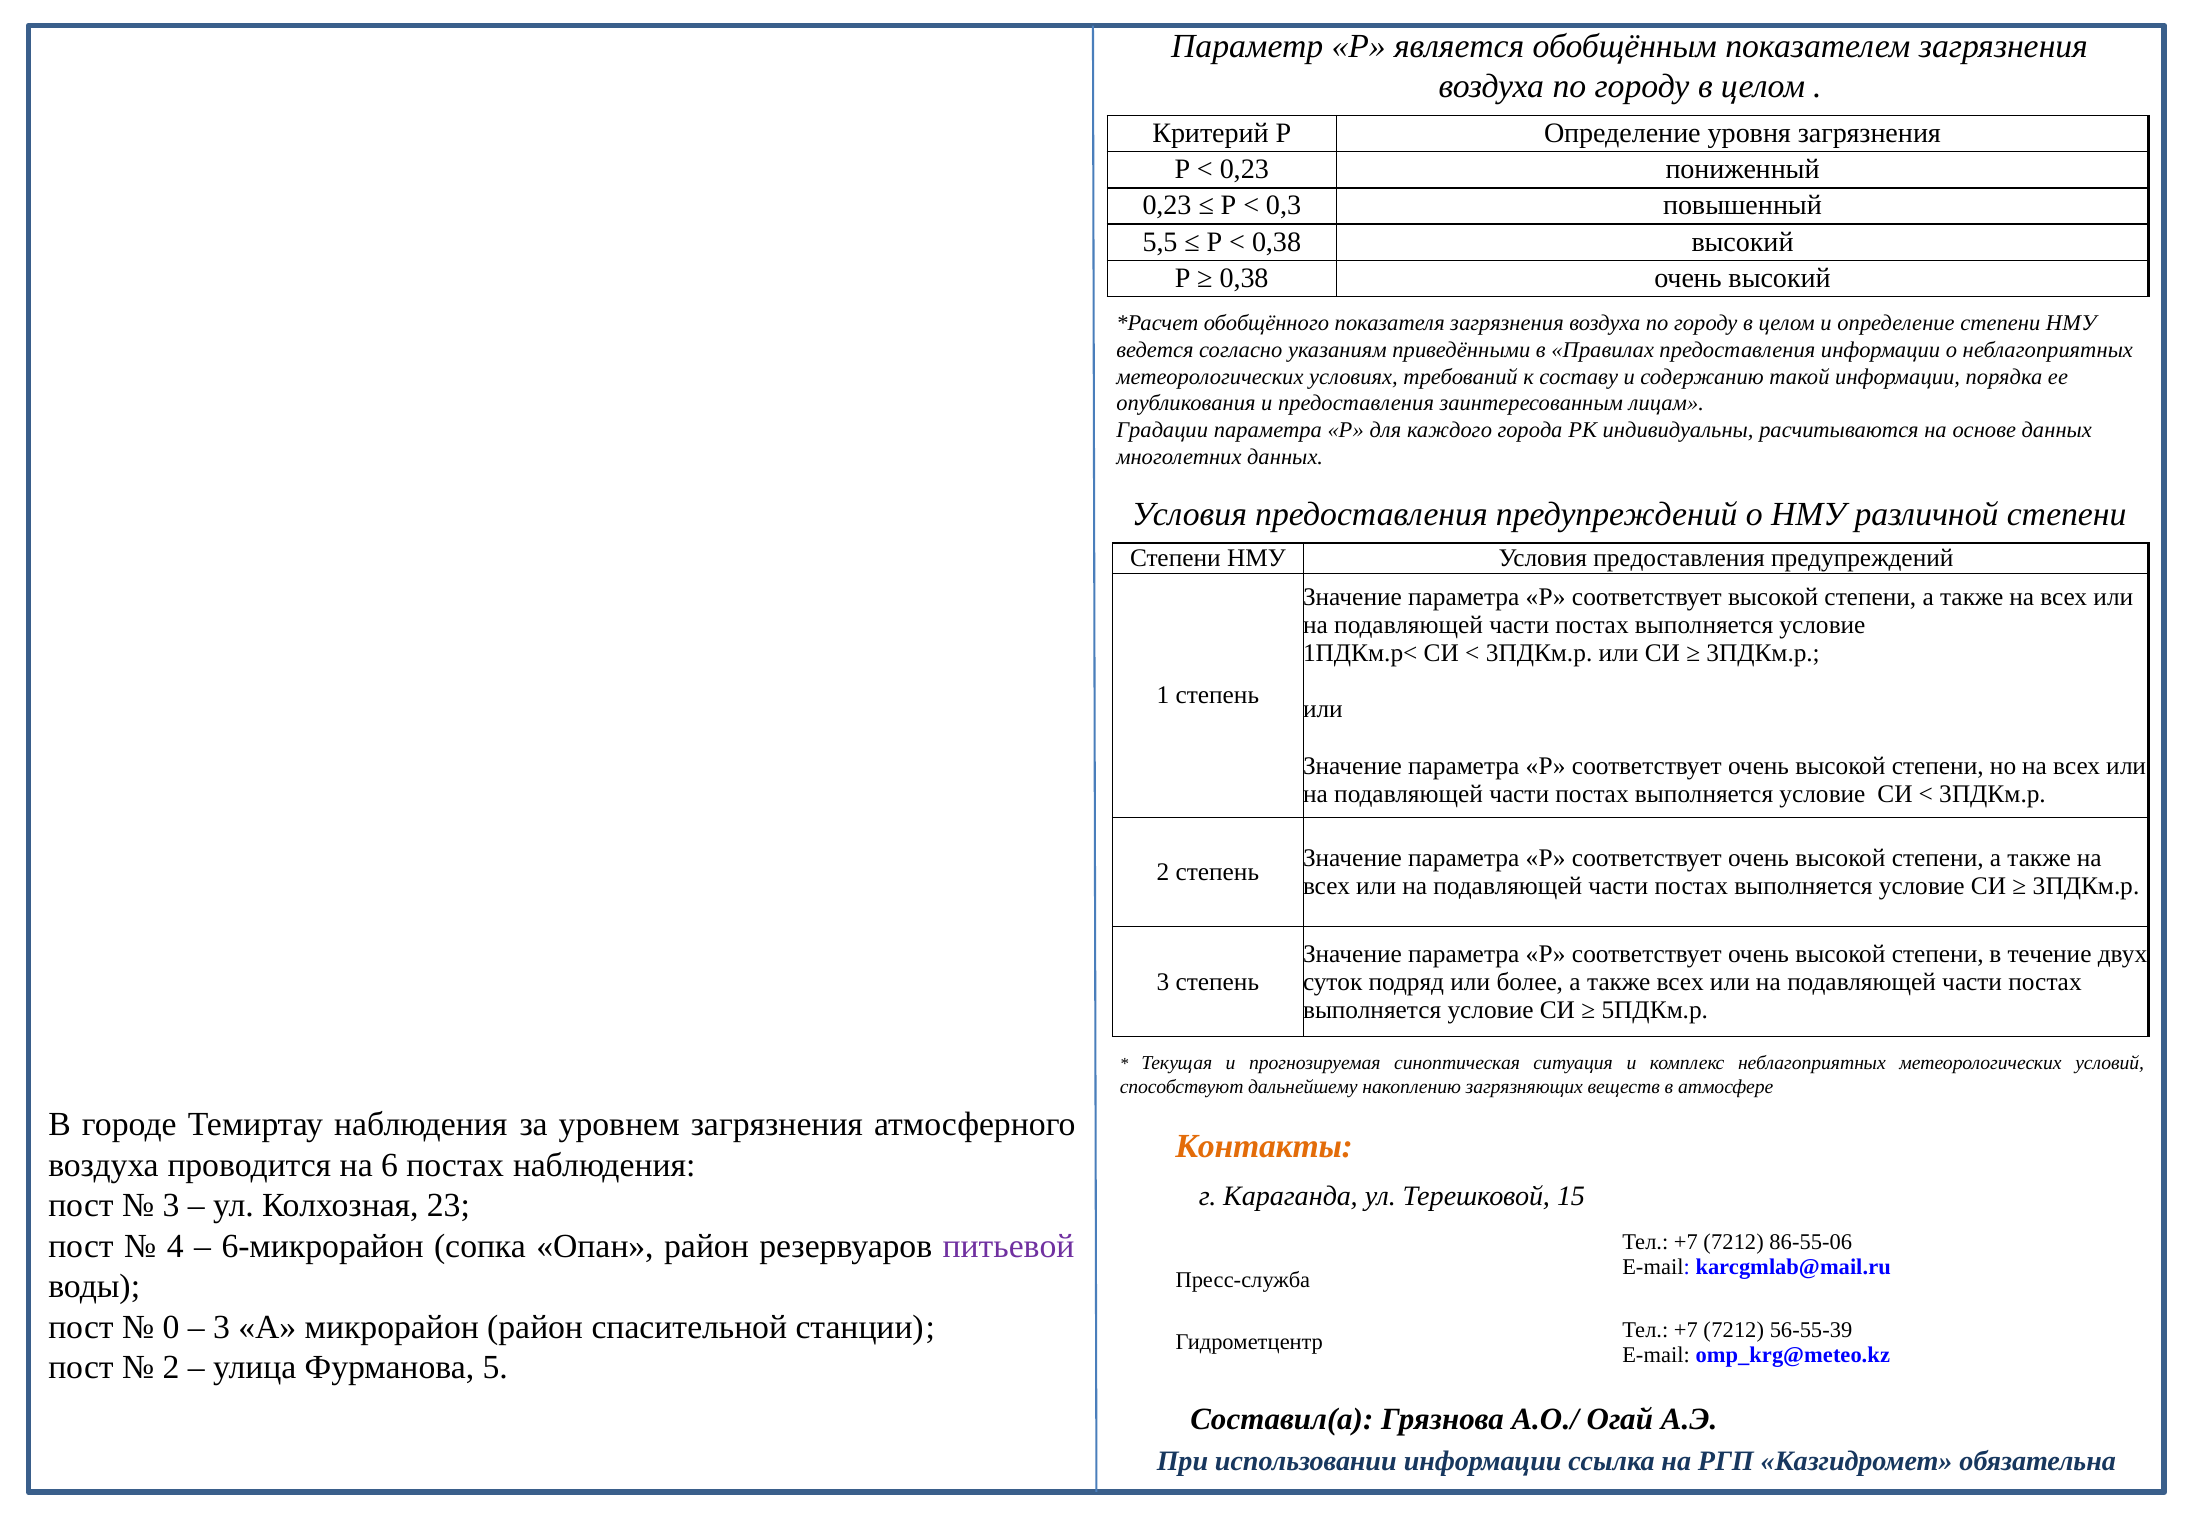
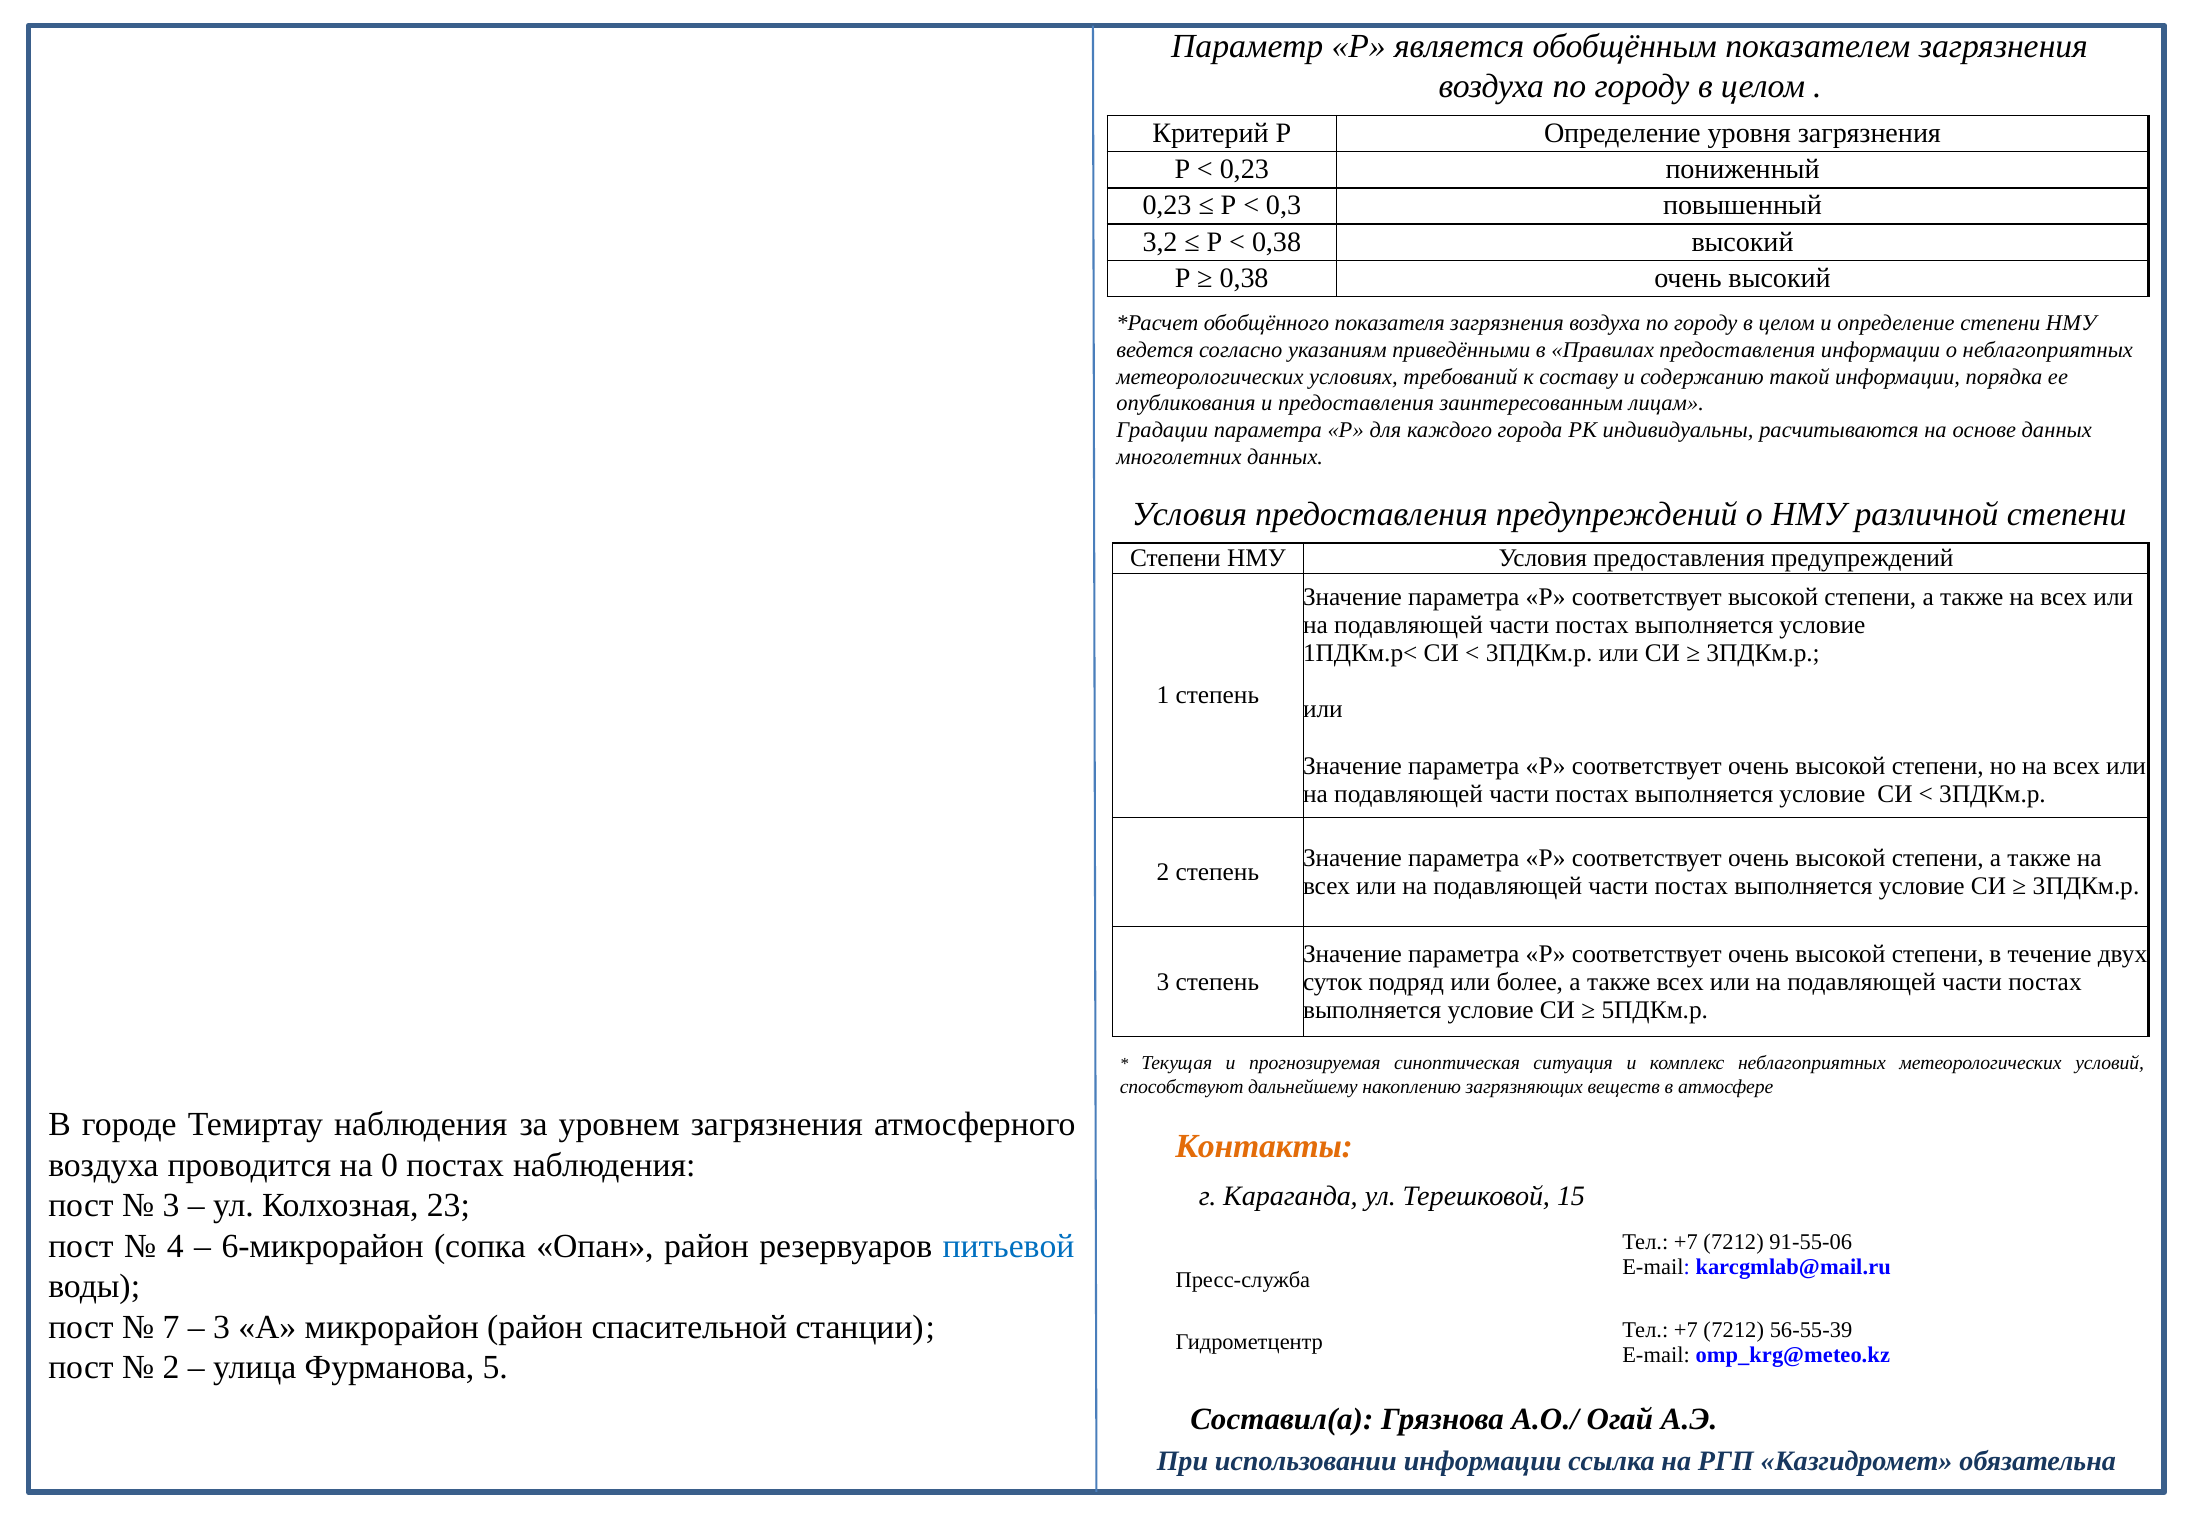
5,5: 5,5 -> 3,2
6: 6 -> 0
питьевой colour: purple -> blue
86-55-06: 86-55-06 -> 91-55-06
0: 0 -> 7
